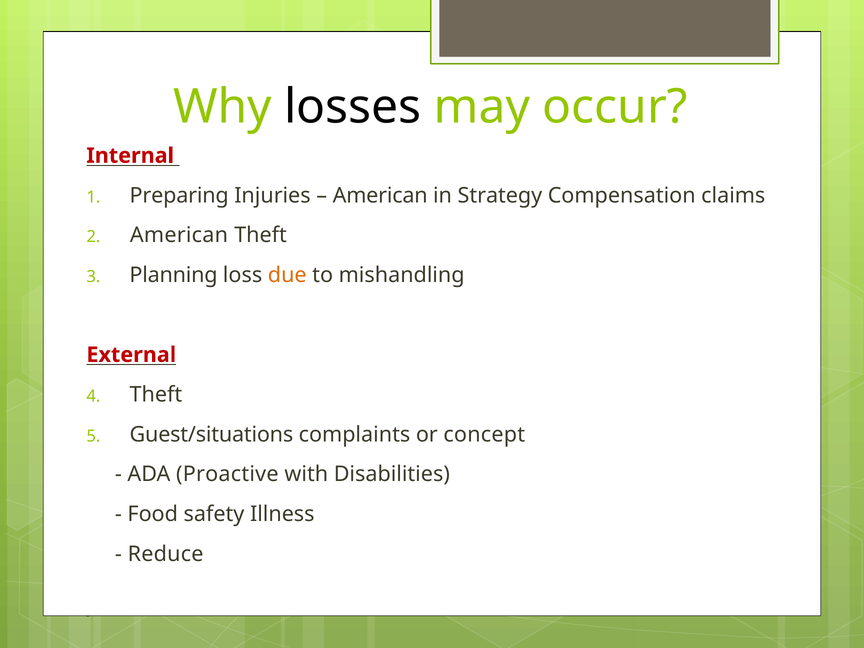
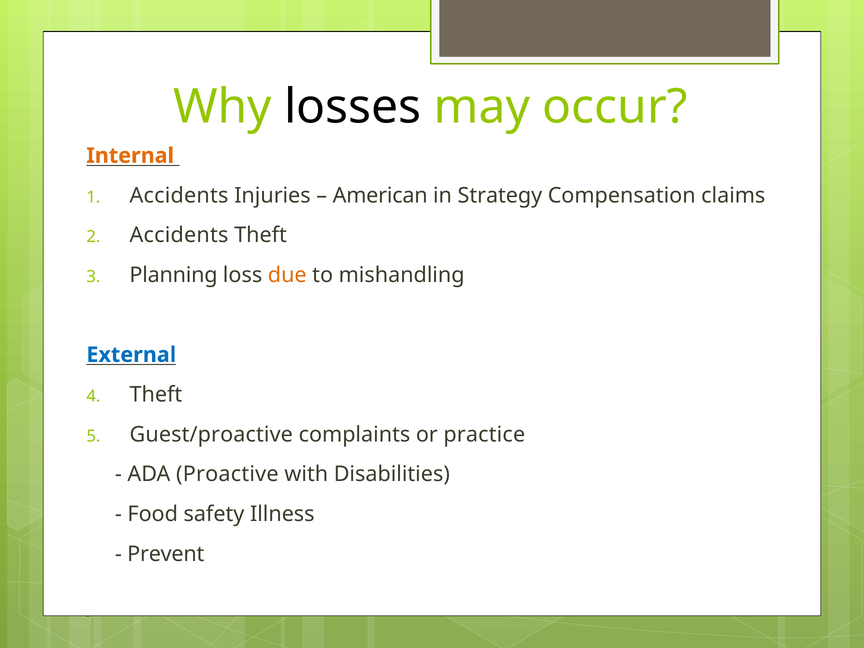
Internal colour: red -> orange
Preparing at (179, 196): Preparing -> Accidents
American at (179, 235): American -> Accidents
External colour: red -> blue
Guest/situations: Guest/situations -> Guest/proactive
concept: concept -> practice
Reduce: Reduce -> Prevent
